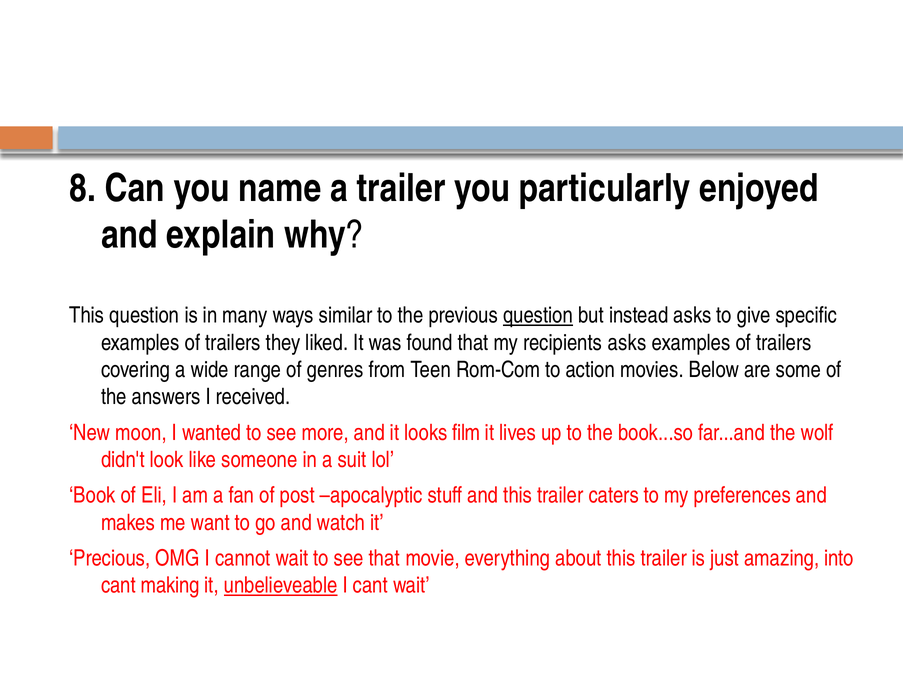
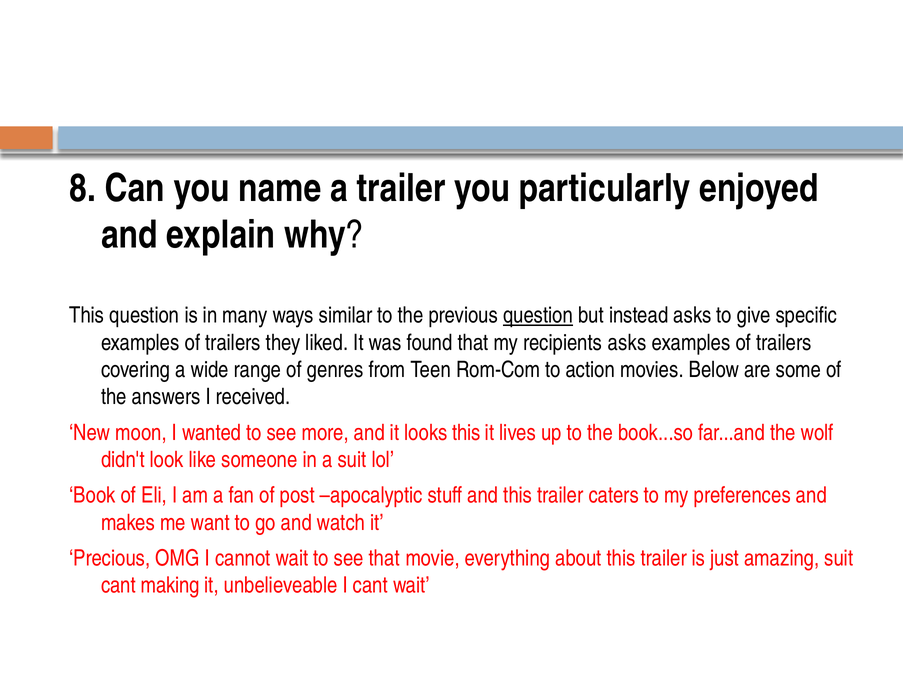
looks film: film -> this
amazing into: into -> suit
unbelieveable underline: present -> none
